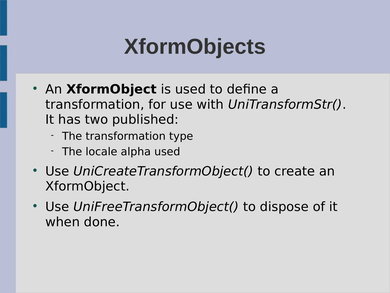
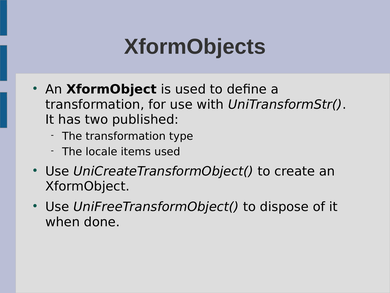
alpha: alpha -> items
